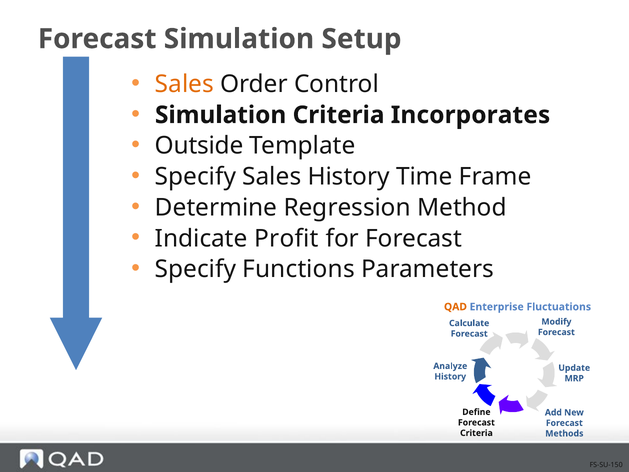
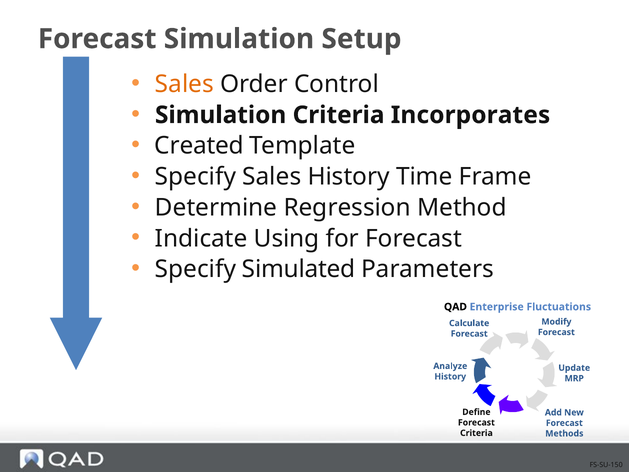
Outside: Outside -> Created
Profit: Profit -> Using
Functions: Functions -> Simulated
QAD colour: orange -> black
